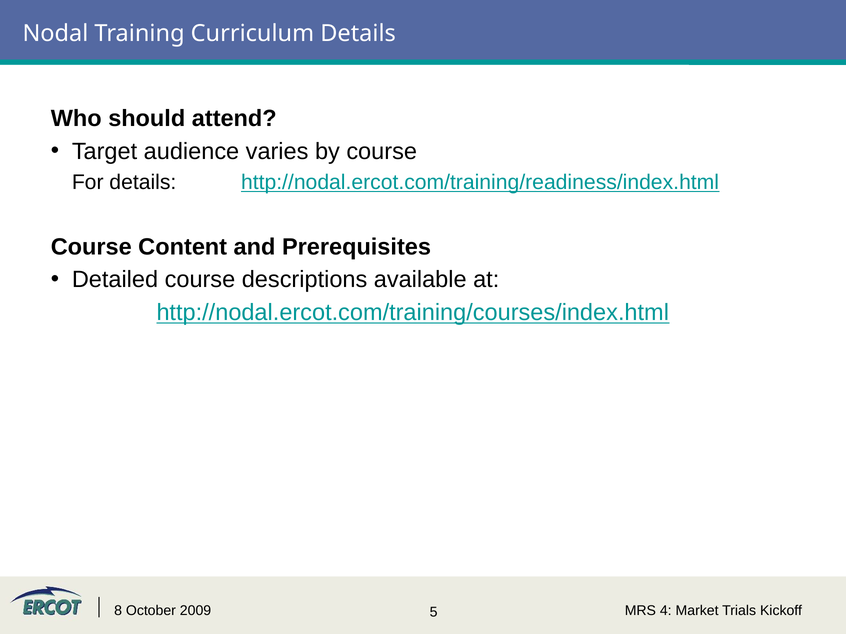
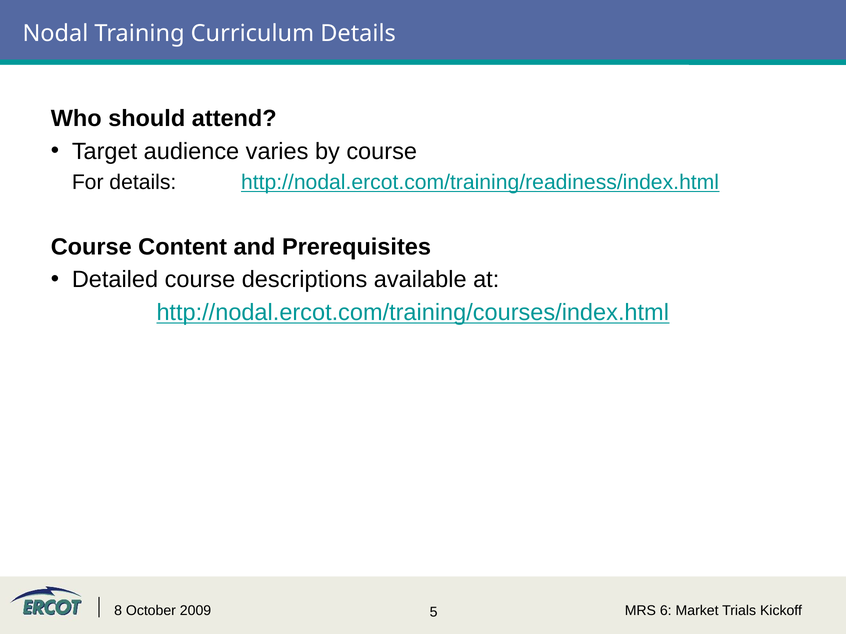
4: 4 -> 6
